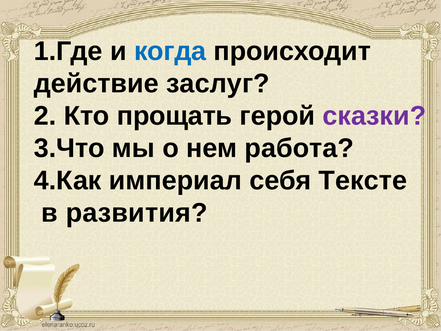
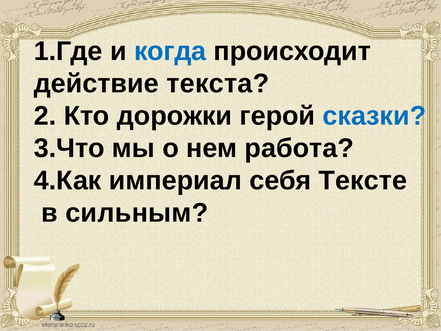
заслуг: заслуг -> текста
прощать: прощать -> дорожки
сказки colour: purple -> blue
развития: развития -> сильным
